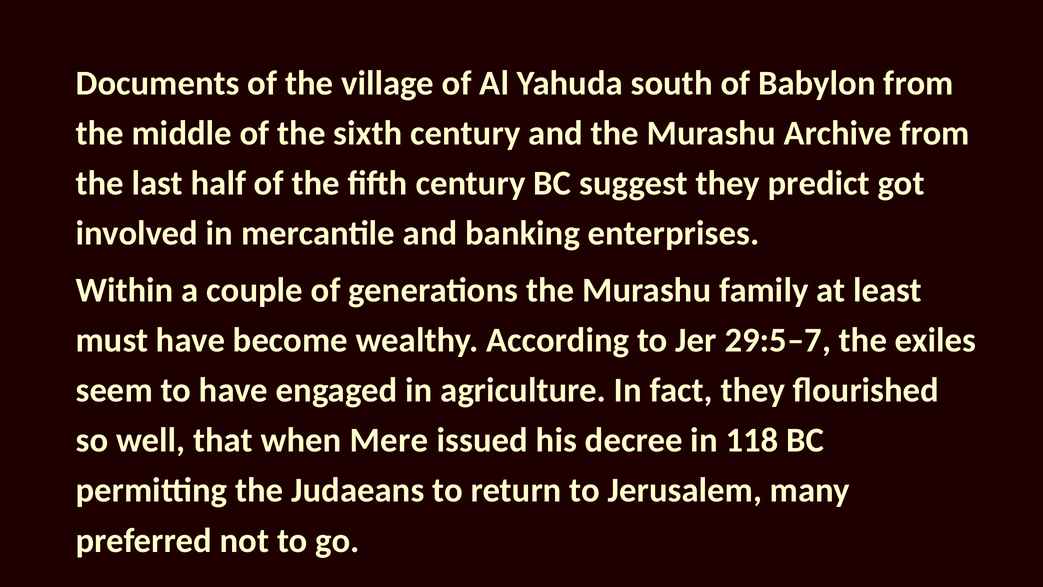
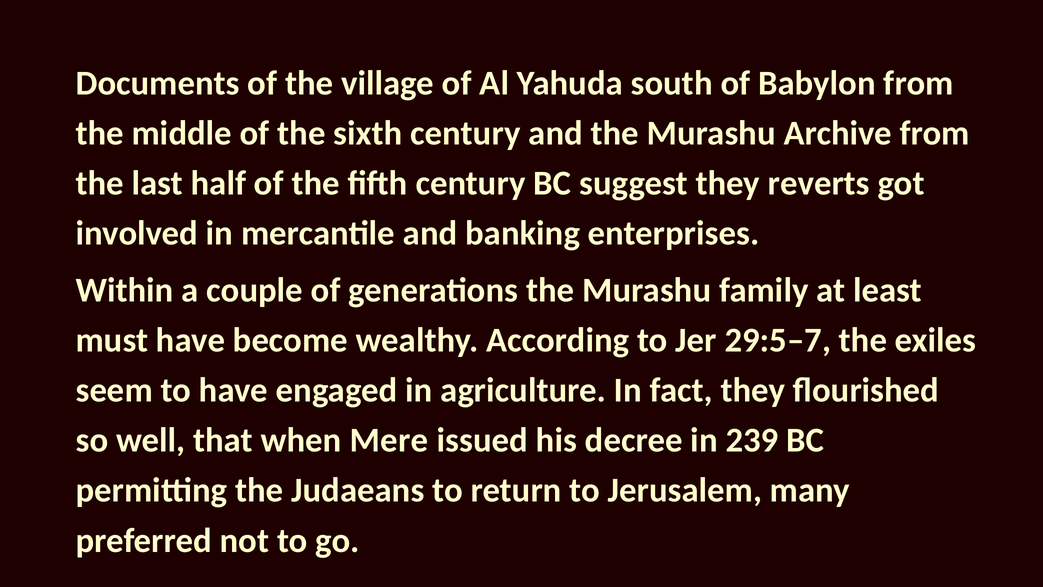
predict: predict -> reverts
118: 118 -> 239
